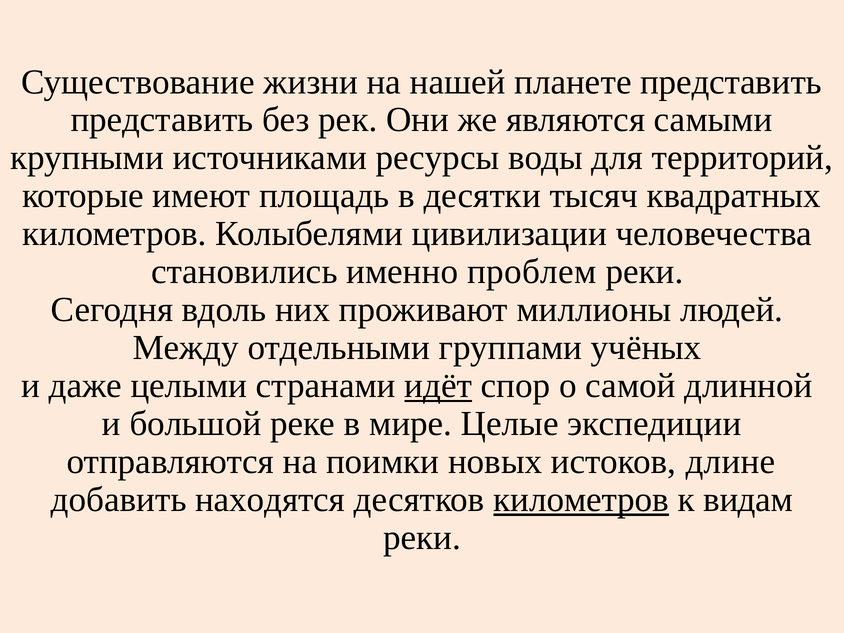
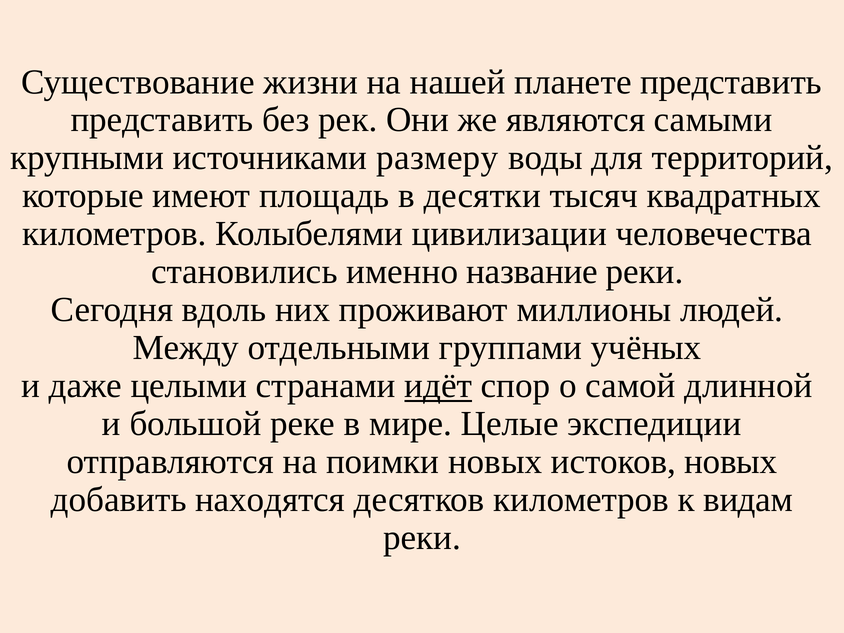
ресурсы: ресурсы -> размеру
проблем: проблем -> название
истоков длине: длине -> новых
километров at (581, 500) underline: present -> none
